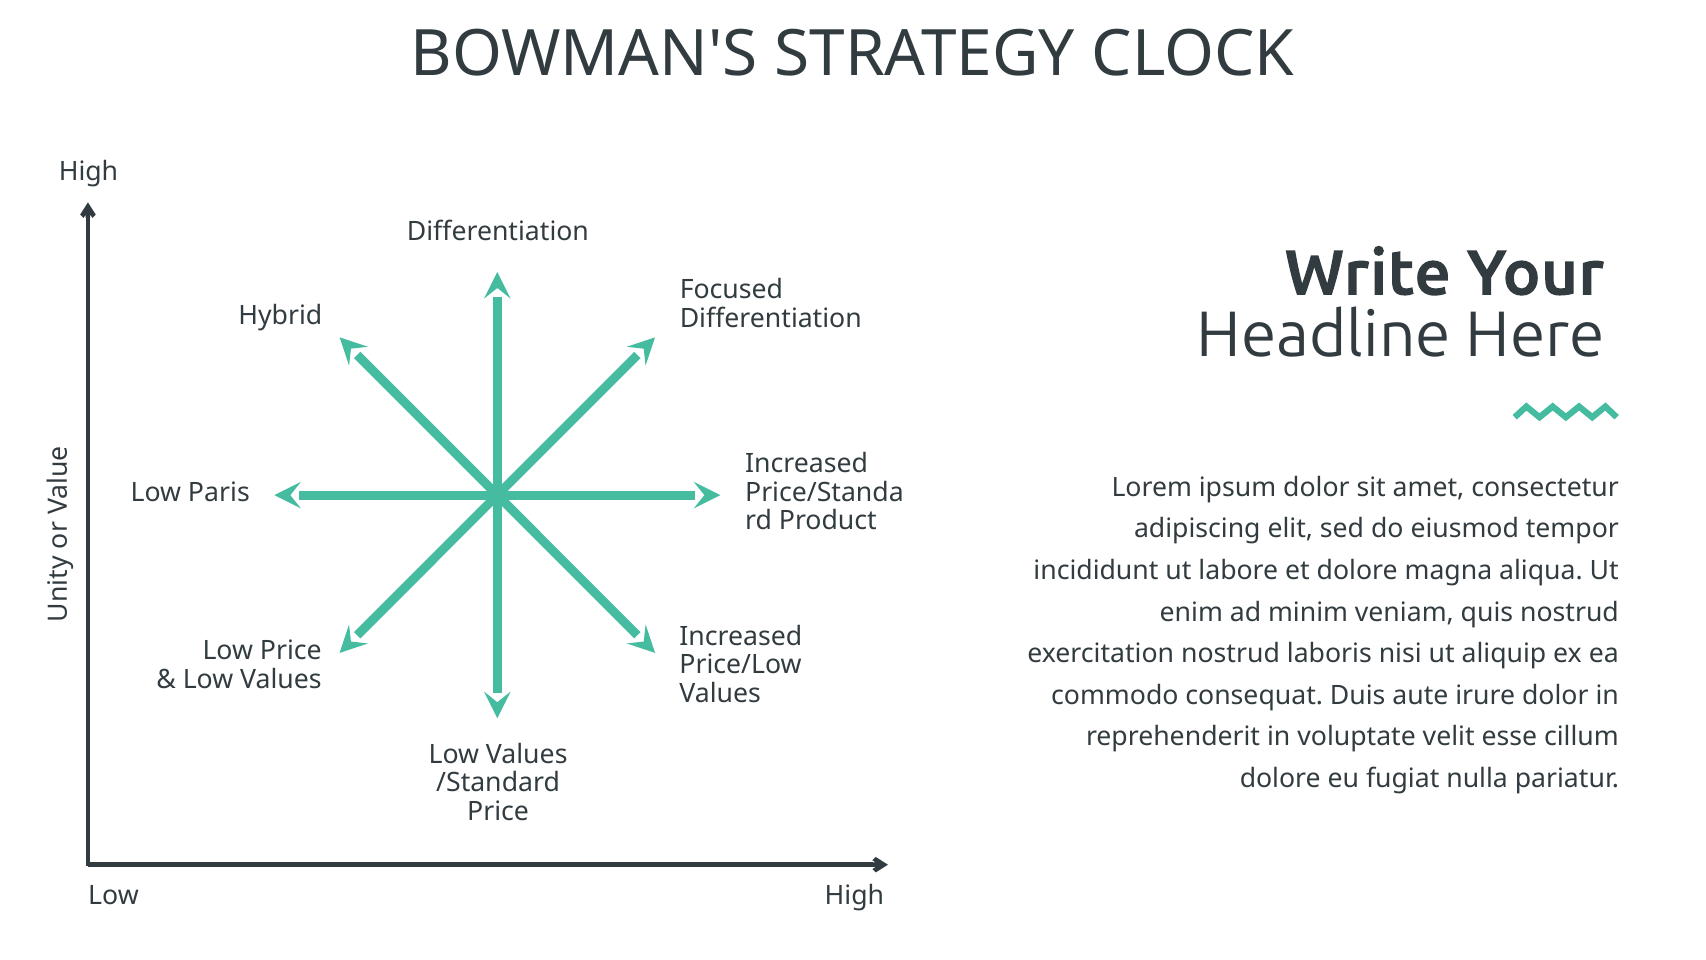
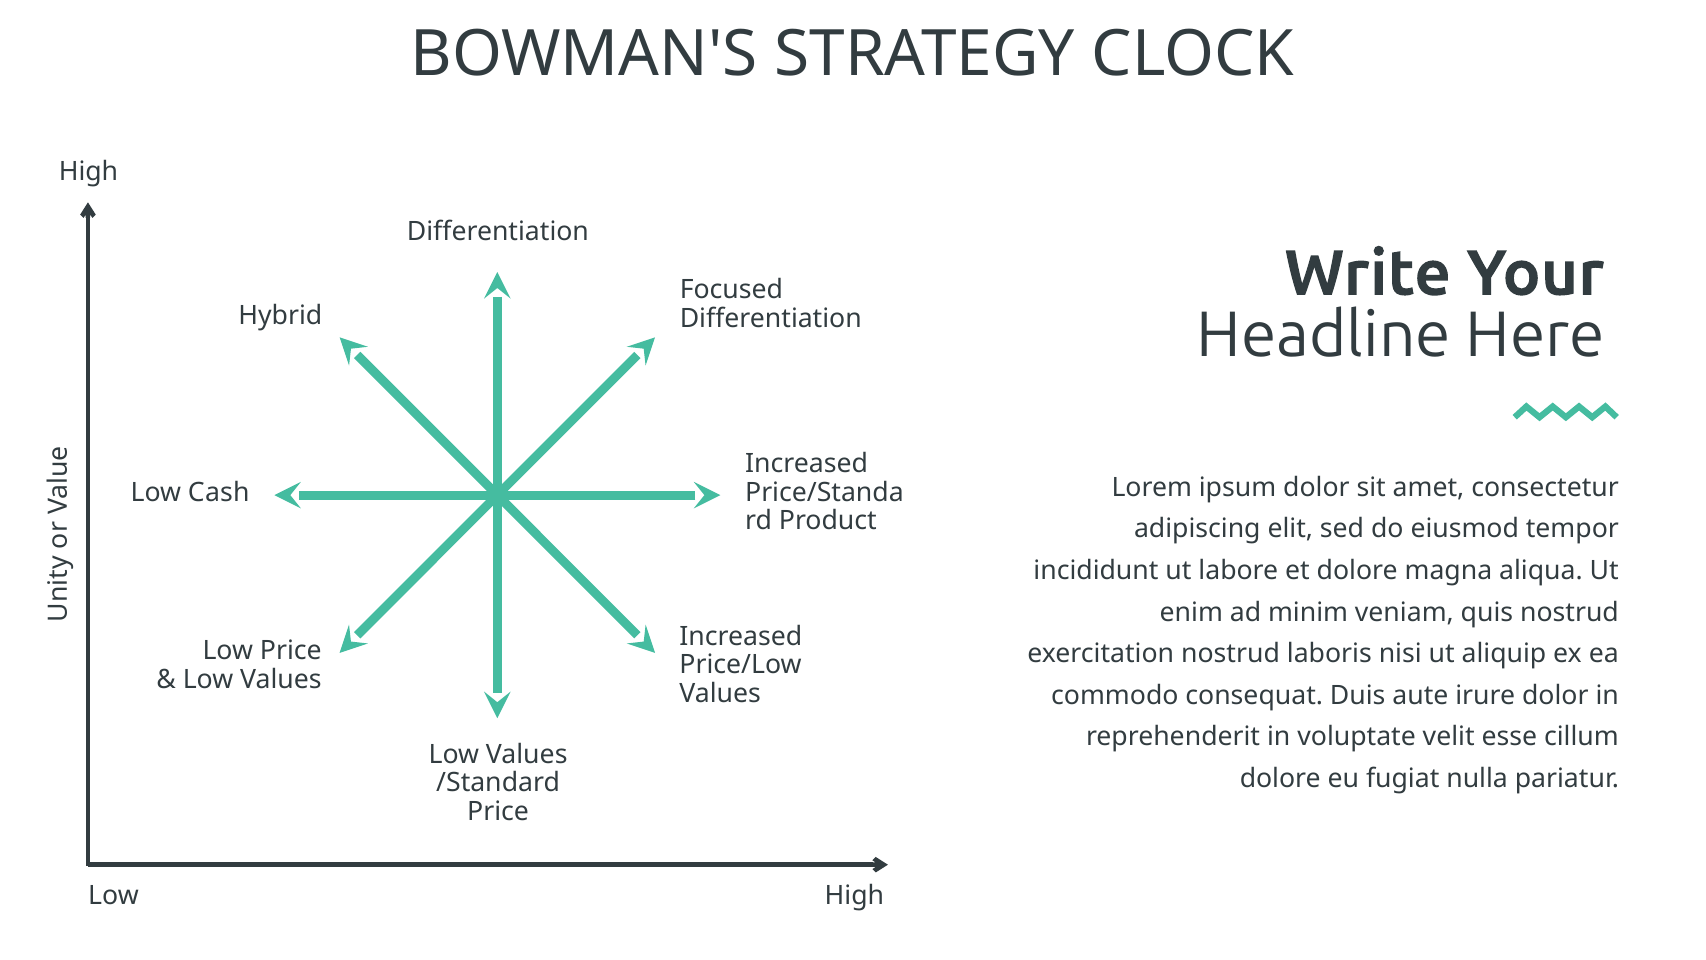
Paris: Paris -> Cash
